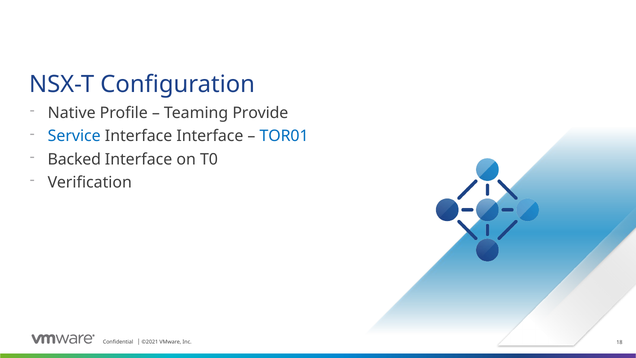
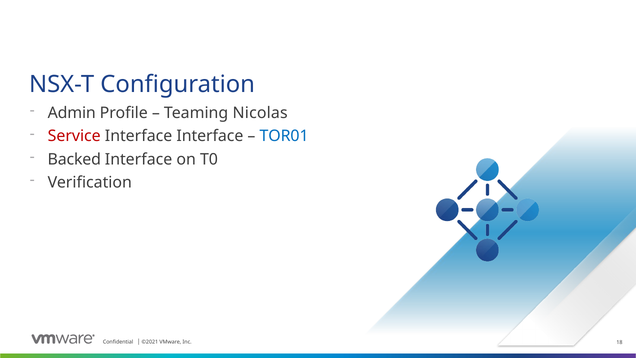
Native: Native -> Admin
Provide: Provide -> Nicolas
Service colour: blue -> red
